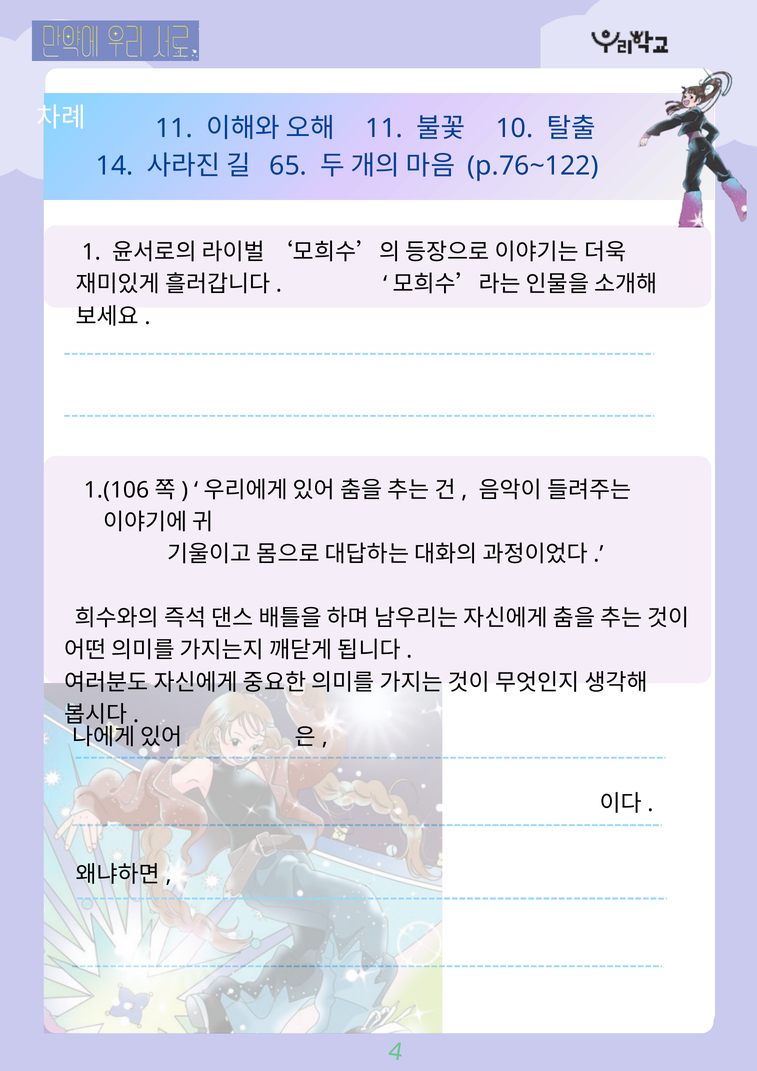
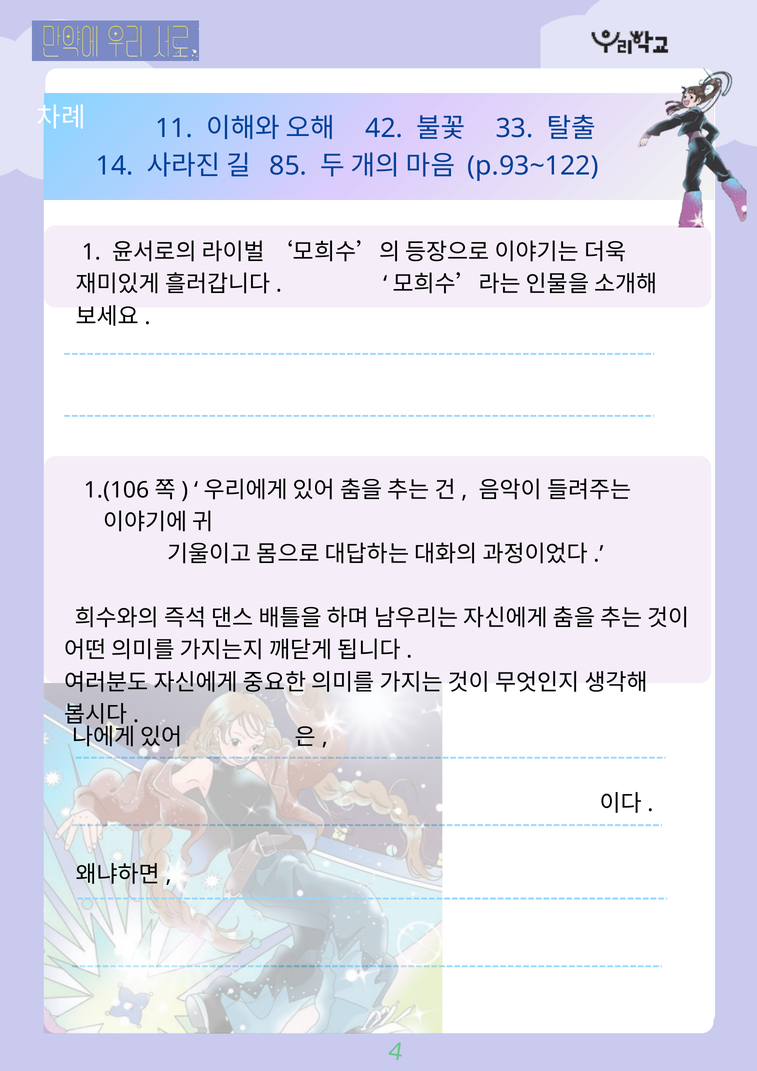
11 at (384, 128): 11 -> 42
10: 10 -> 33
65: 65 -> 85
p.76~122: p.76~122 -> p.93~122
